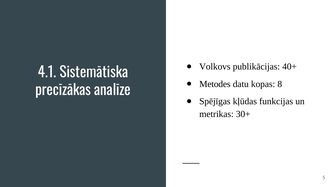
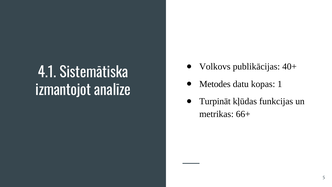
8: 8 -> 1
precīzākas: precīzākas -> izmantojot
Spējīgas: Spējīgas -> Turpināt
30+: 30+ -> 66+
